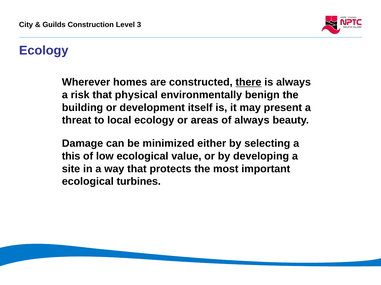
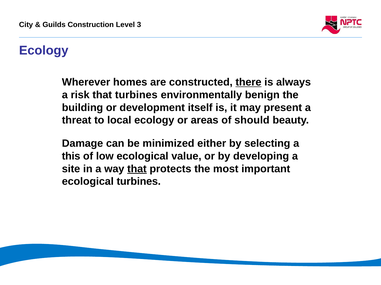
that physical: physical -> turbines
of always: always -> should
that at (137, 169) underline: none -> present
